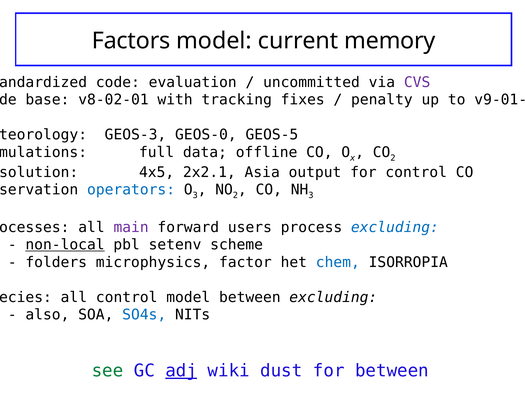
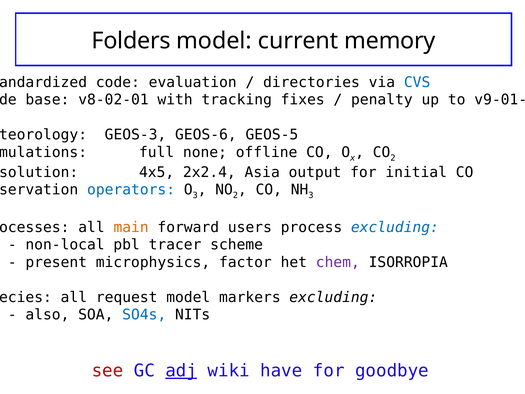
Factors: Factors -> Folders
uncommitted: uncommitted -> directories
CVS colour: purple -> blue
GEOS-0: GEOS-0 -> GEOS-6
data: data -> none
2x2.1: 2x2.1 -> 2x2.4
for control: control -> initial
main colour: purple -> orange
non-local underline: present -> none
setenv: setenv -> tracer
folders: folders -> present
chem colour: blue -> purple
all control: control -> request
model between: between -> markers
see colour: green -> red
dust: dust -> have
for between: between -> goodbye
